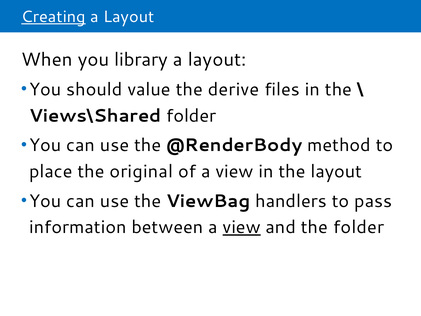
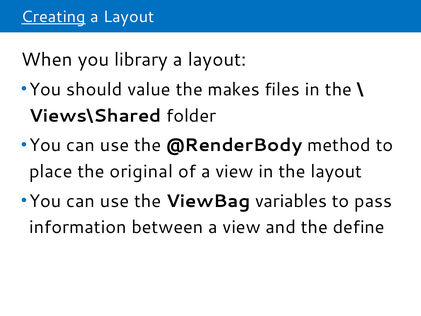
derive: derive -> makes
handlers: handlers -> variables
view at (242, 227) underline: present -> none
the folder: folder -> define
